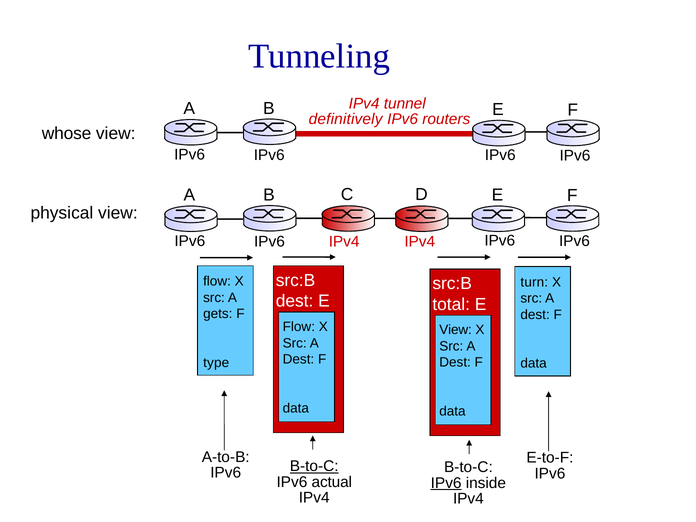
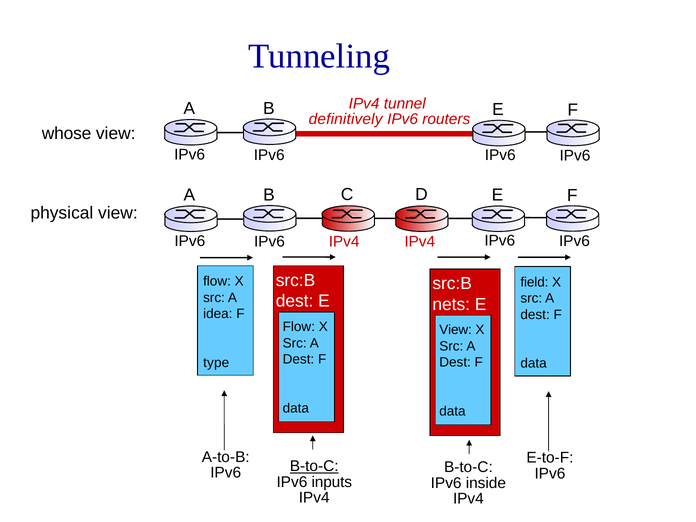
turn: turn -> field
total: total -> nets
gets: gets -> idea
actual: actual -> inputs
IPv6 at (446, 483) underline: present -> none
